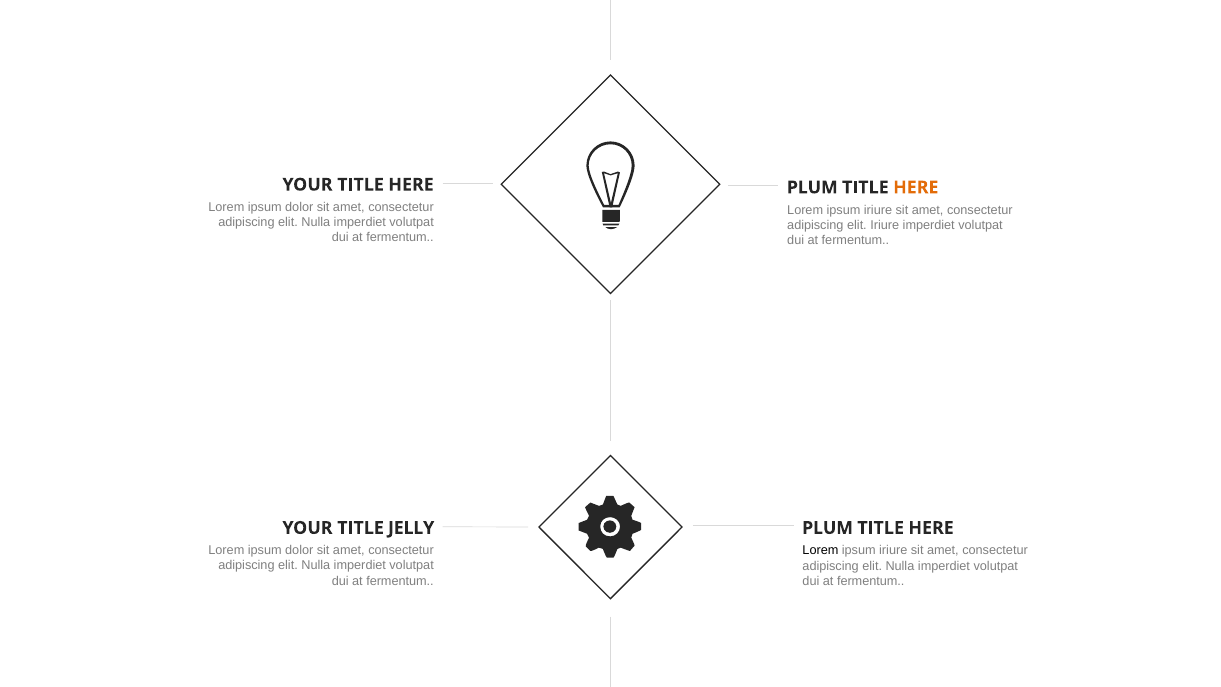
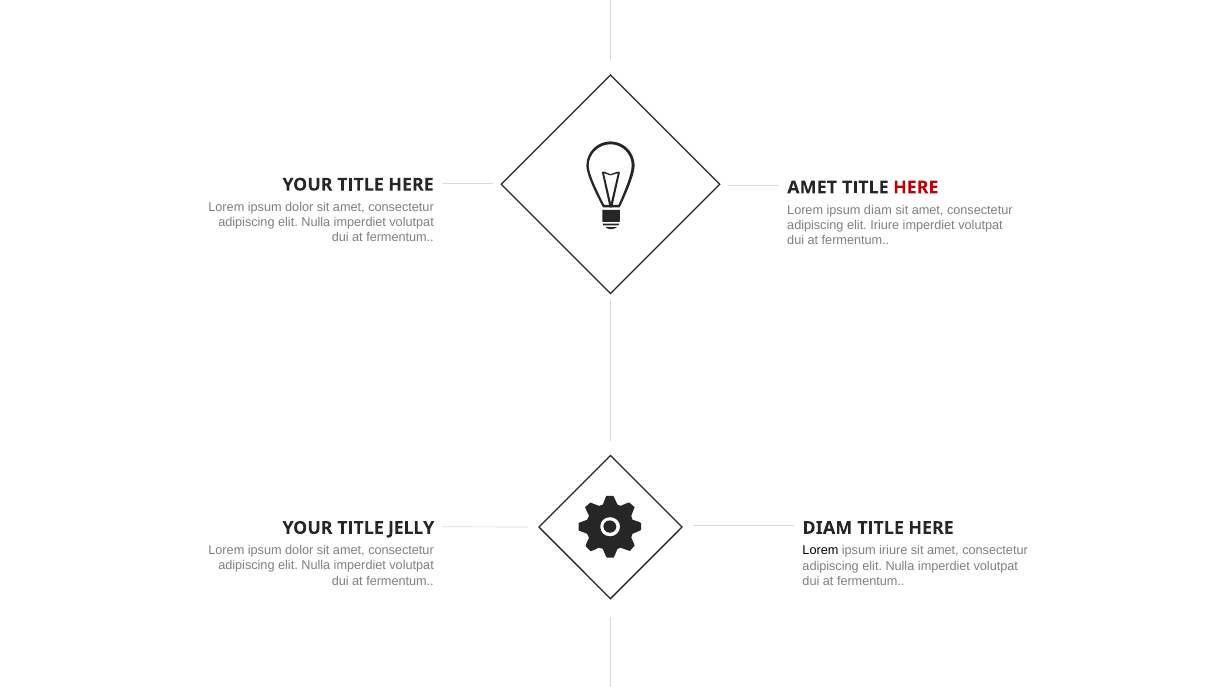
PLUM at (812, 187): PLUM -> AMET
HERE at (916, 187) colour: orange -> red
iriure at (878, 210): iriure -> diam
PLUM at (828, 528): PLUM -> DIAM
